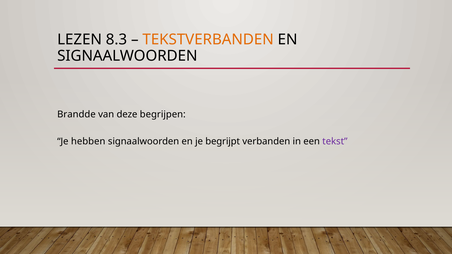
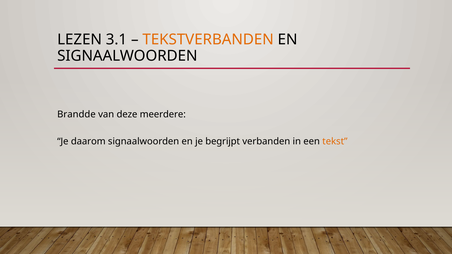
8.3: 8.3 -> 3.1
begrijpen: begrijpen -> meerdere
hebben: hebben -> daarom
tekst colour: purple -> orange
